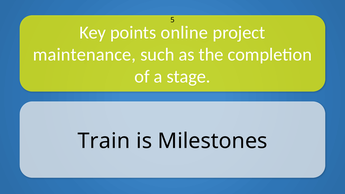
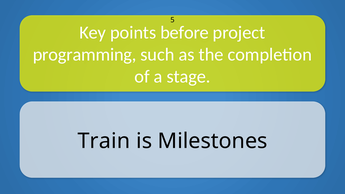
online: online -> before
maintenance: maintenance -> programming
